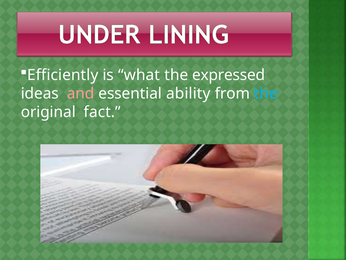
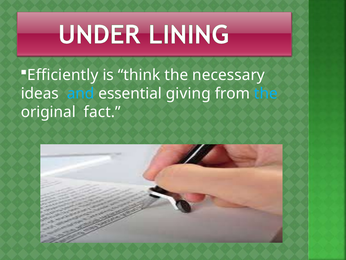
what: what -> think
expressed: expressed -> necessary
and colour: pink -> light blue
ability: ability -> giving
